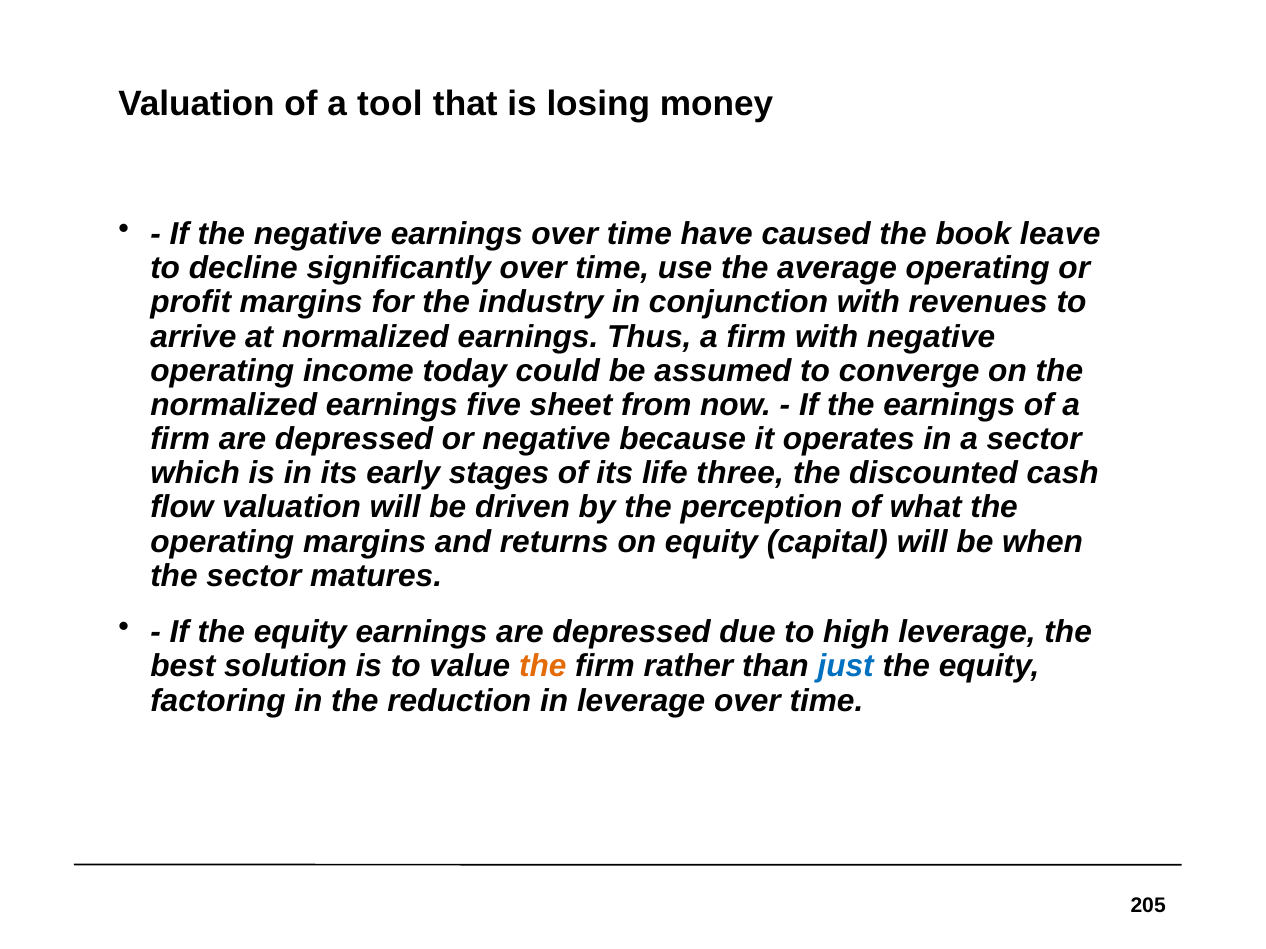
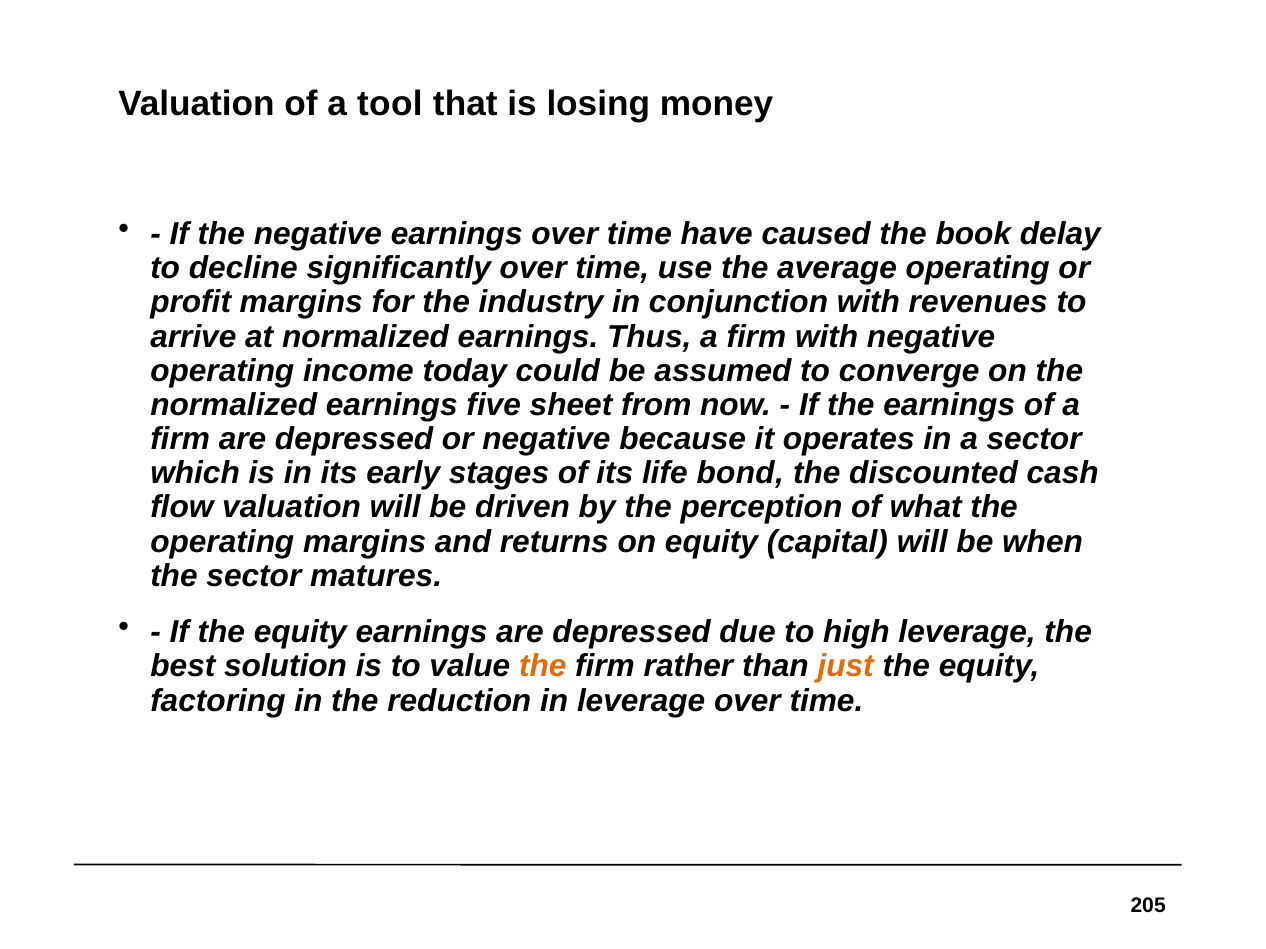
leave: leave -> delay
three: three -> bond
just colour: blue -> orange
